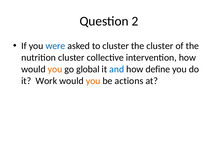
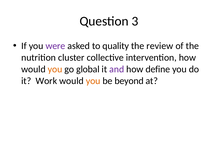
2: 2 -> 3
were colour: blue -> purple
to cluster: cluster -> quality
the cluster: cluster -> review
and colour: blue -> purple
actions: actions -> beyond
